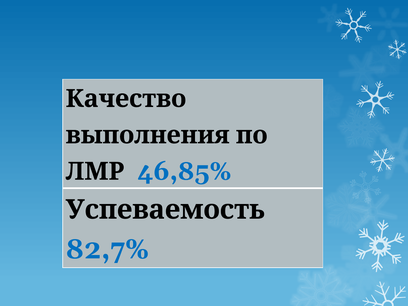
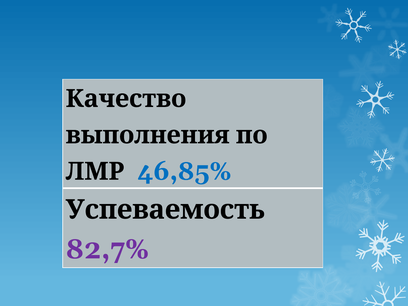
82,7% colour: blue -> purple
